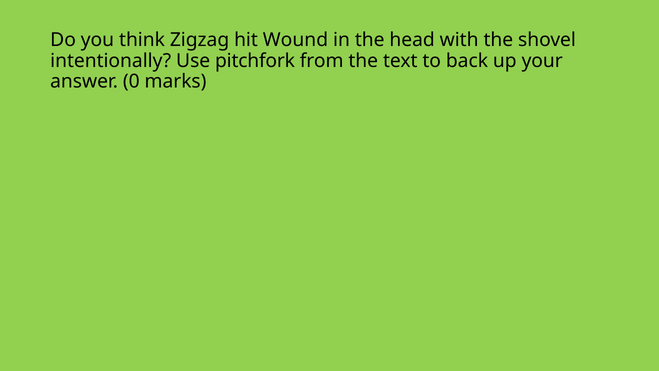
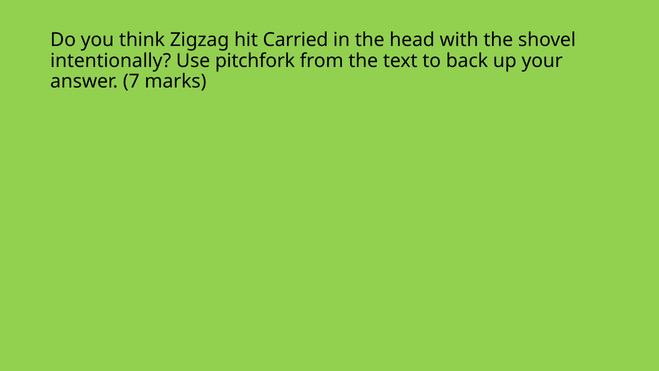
Wound: Wound -> Carried
0: 0 -> 7
